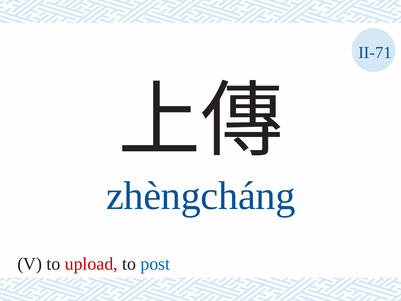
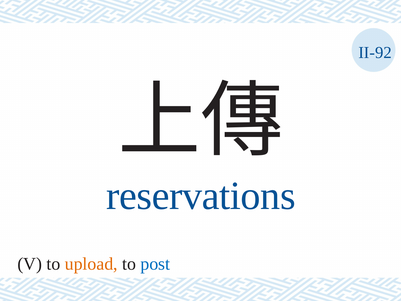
II-71: II-71 -> II-92
zhèngcháng: zhèngcháng -> reservations
upload colour: red -> orange
